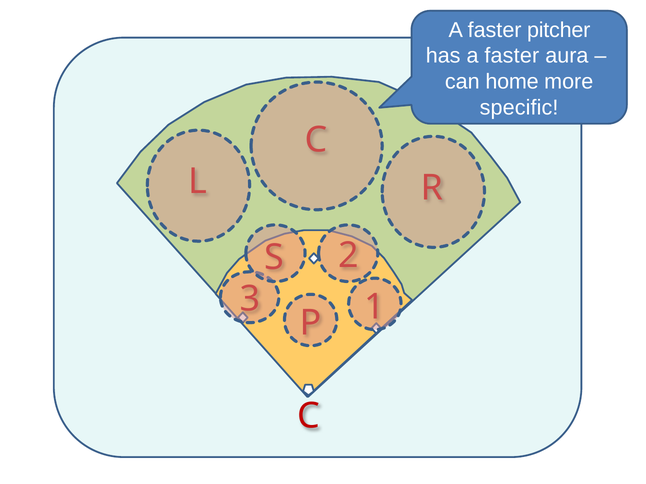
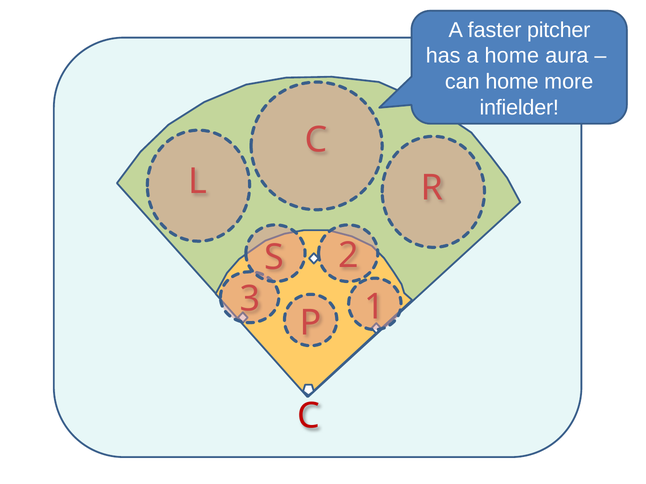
has a faster: faster -> home
specific: specific -> infielder
